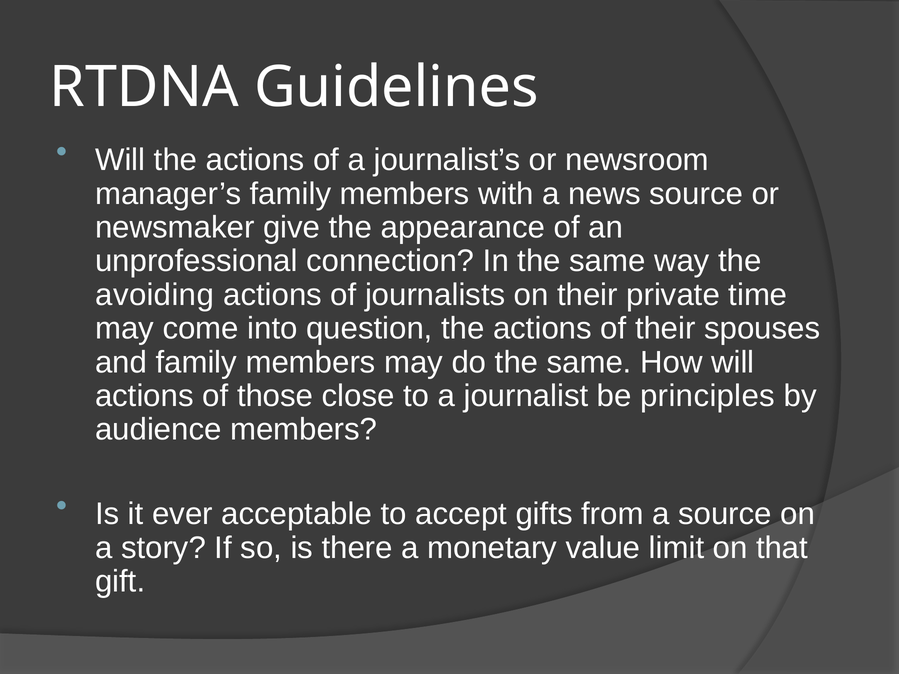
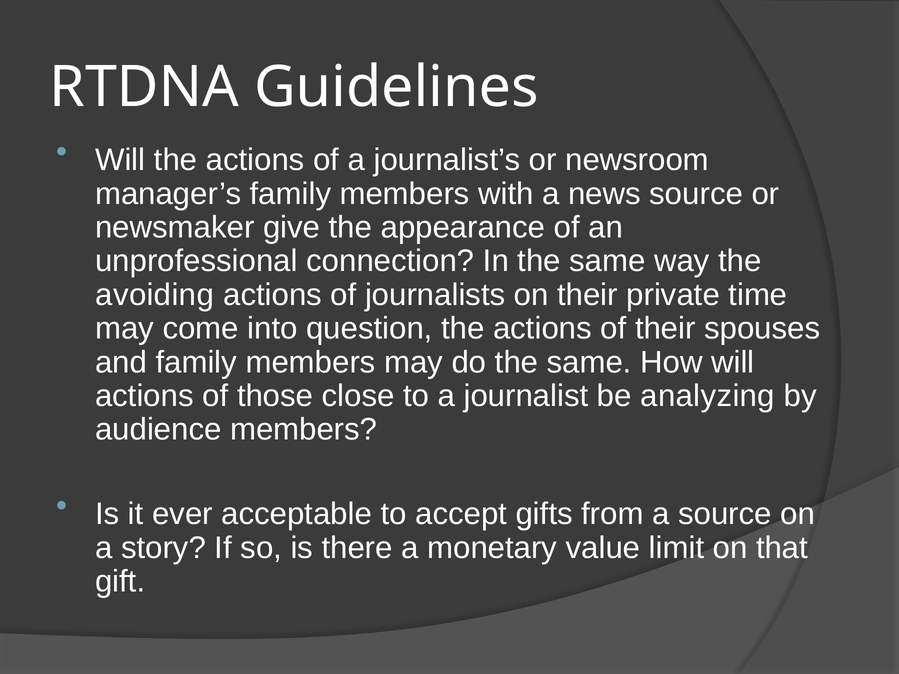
principles: principles -> analyzing
